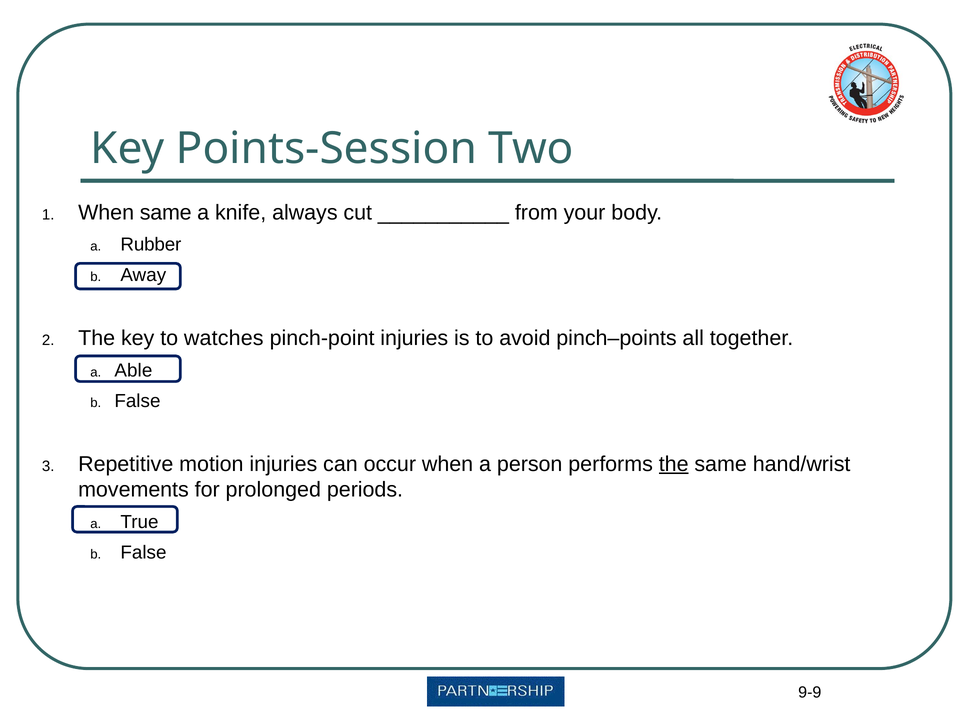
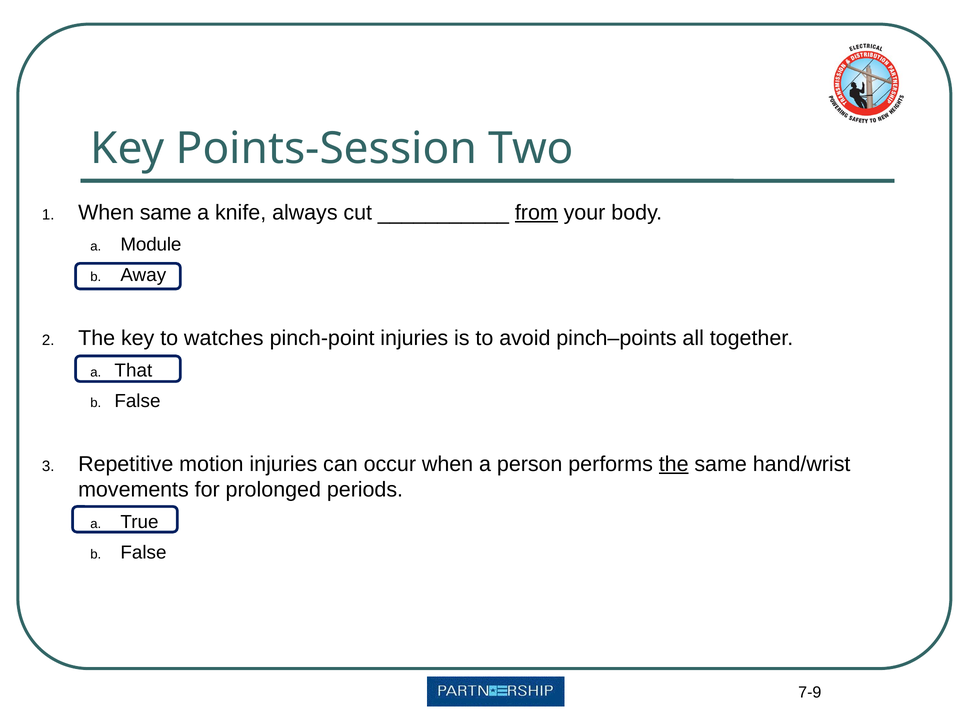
from underline: none -> present
Rubber: Rubber -> Module
Able: Able -> That
9-9: 9-9 -> 7-9
